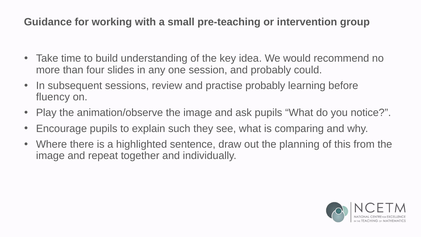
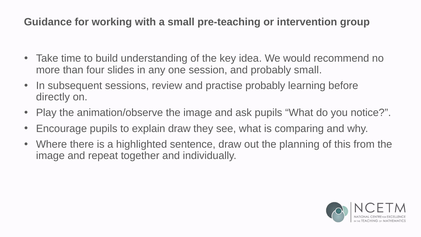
probably could: could -> small
fluency: fluency -> directly
explain such: such -> draw
